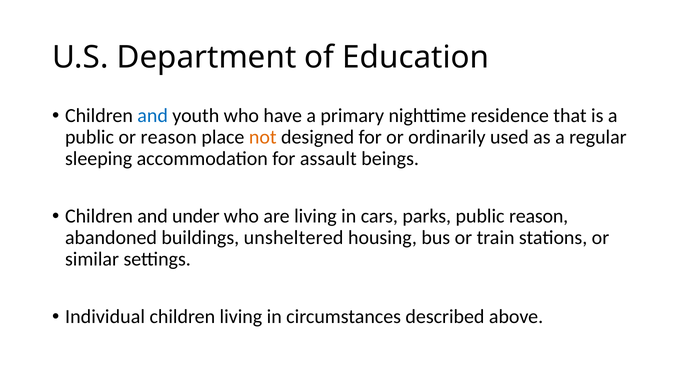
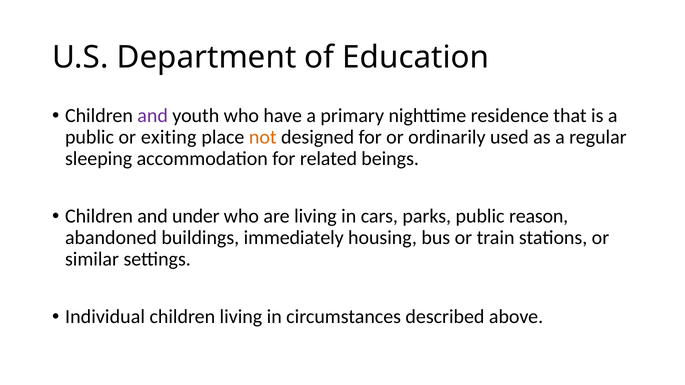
and at (153, 116) colour: blue -> purple
or reason: reason -> exiting
assault: assault -> related
unsheltered: unsheltered -> immediately
